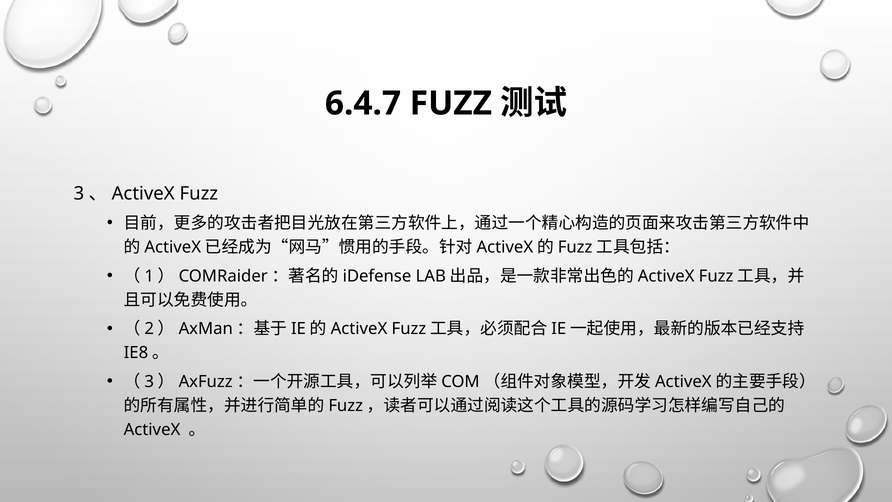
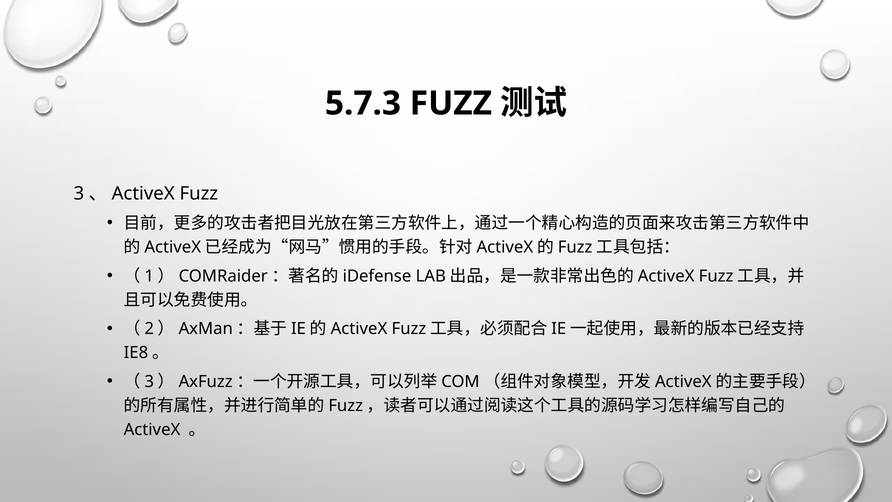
6.4.7: 6.4.7 -> 5.7.3
